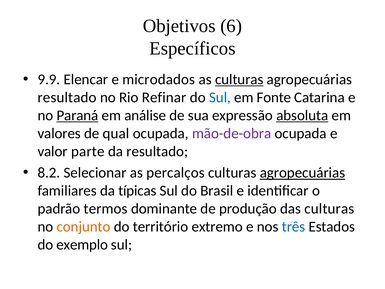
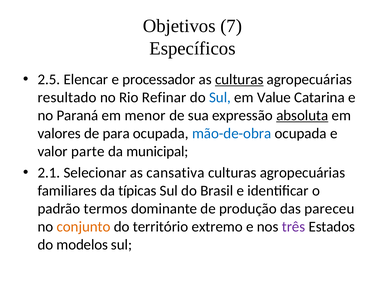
6: 6 -> 7
9.9: 9.9 -> 2.5
microdados: microdados -> processador
Fonte: Fonte -> Value
Paraná underline: present -> none
análise: análise -> menor
qual: qual -> para
mão-de-obra colour: purple -> blue
da resultado: resultado -> municipal
8.2: 8.2 -> 2.1
percalços: percalços -> cansativa
agropecuárias at (302, 173) underline: present -> none
das culturas: culturas -> pareceu
três colour: blue -> purple
exemplo: exemplo -> modelos
